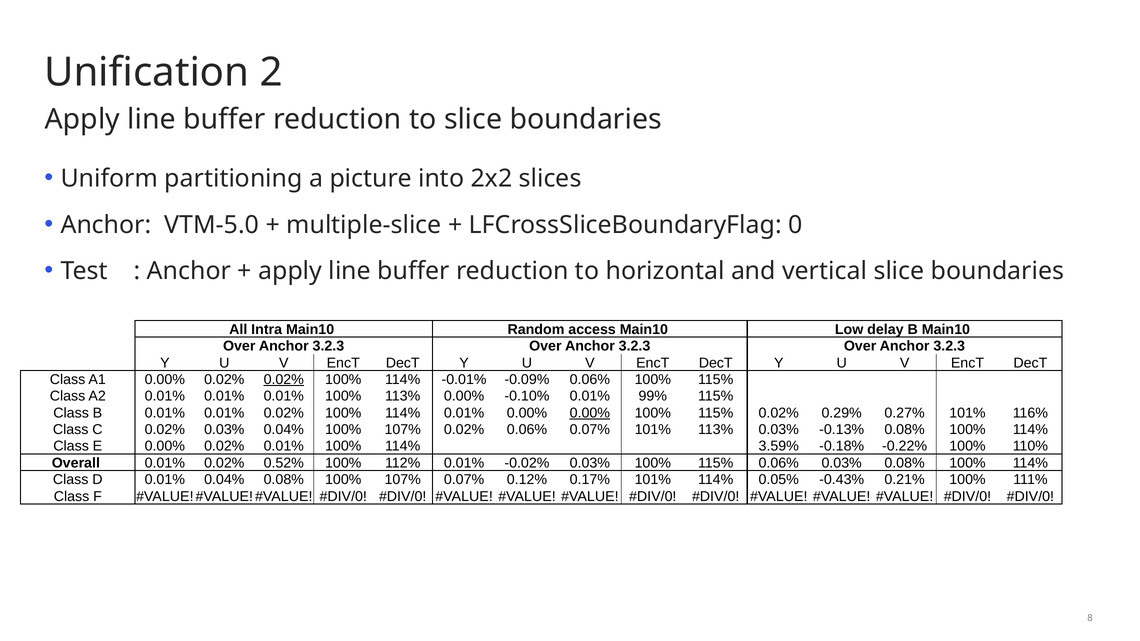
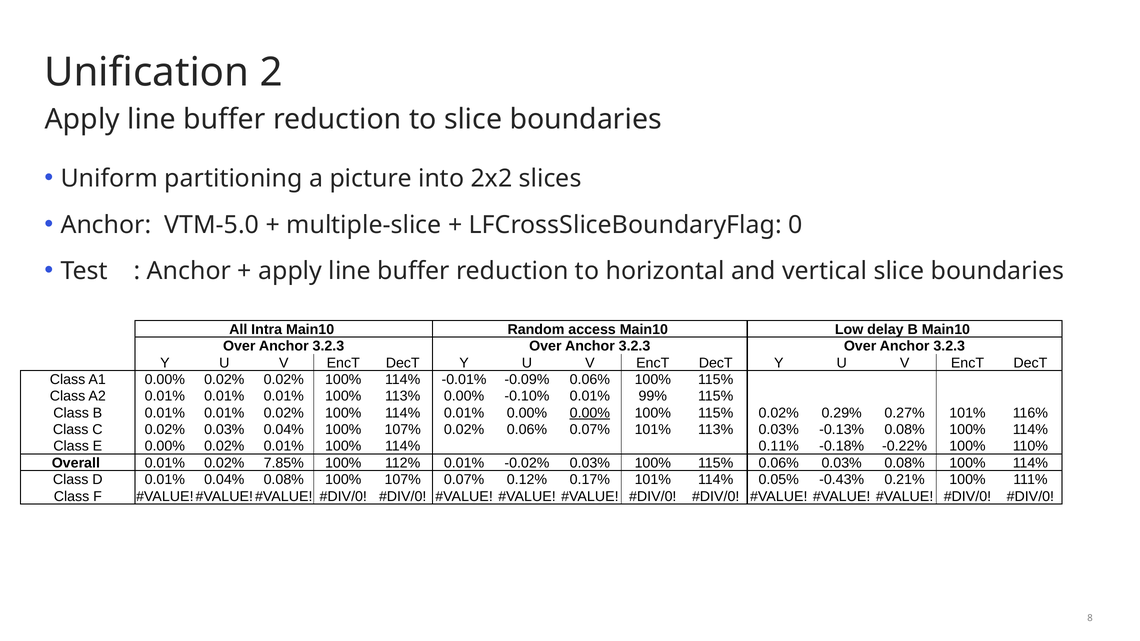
0.02% at (284, 380) underline: present -> none
3.59%: 3.59% -> 0.11%
0.52%: 0.52% -> 7.85%
